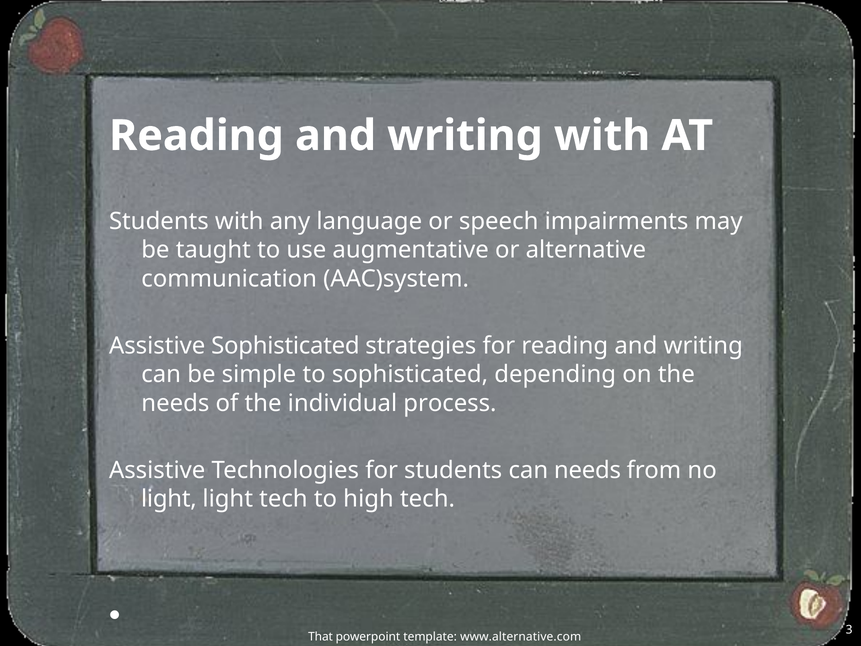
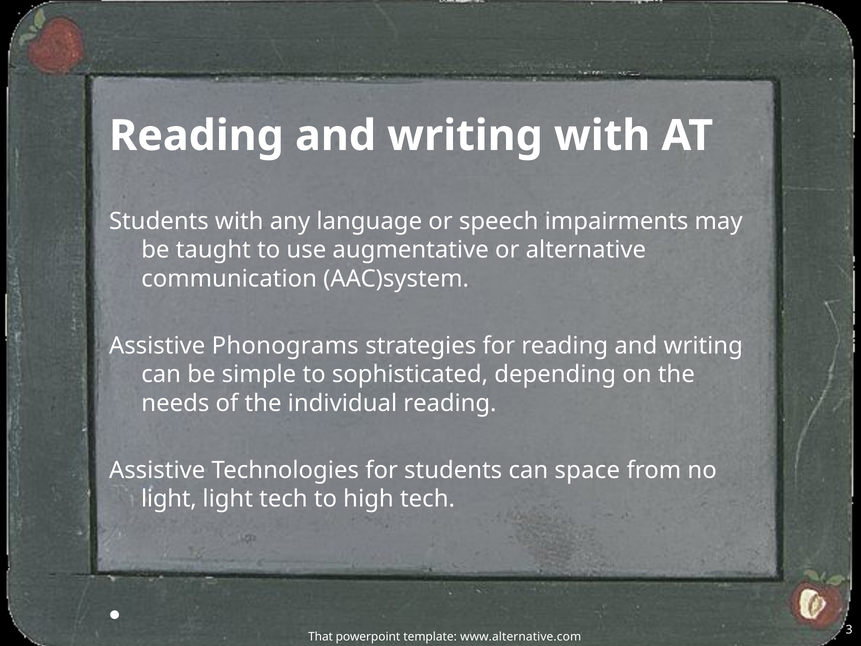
Assistive Sophisticated: Sophisticated -> Phonograms
individual process: process -> reading
can needs: needs -> space
